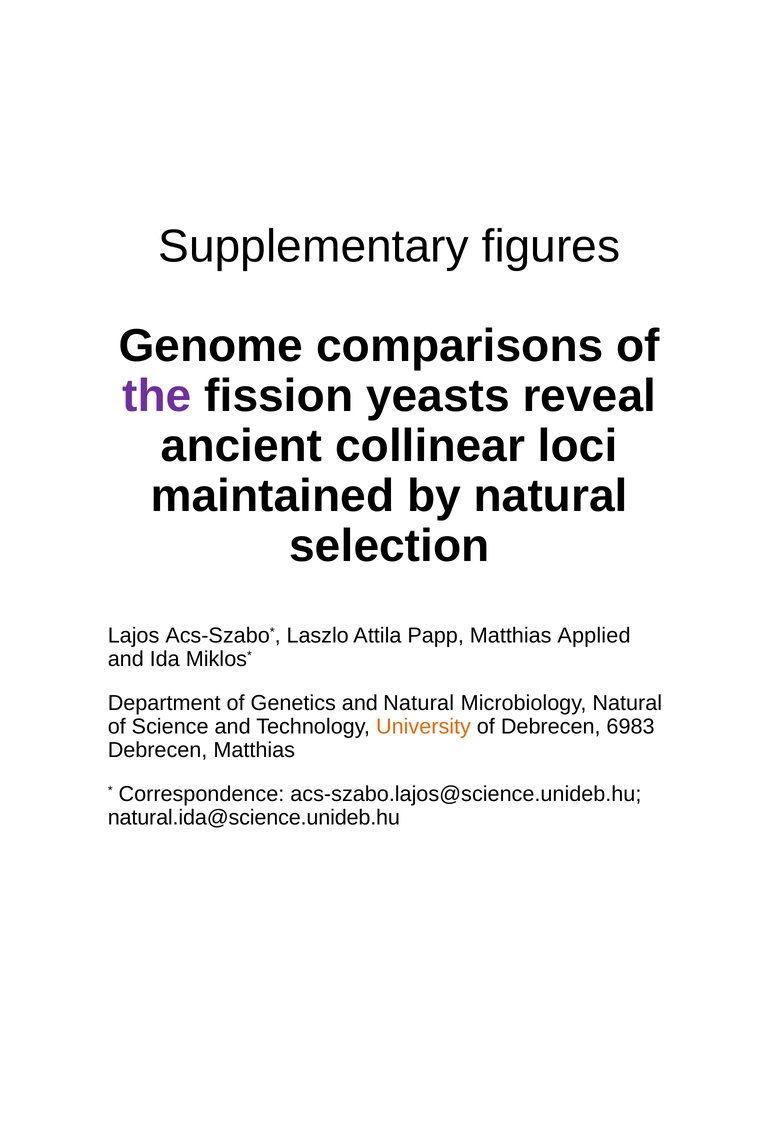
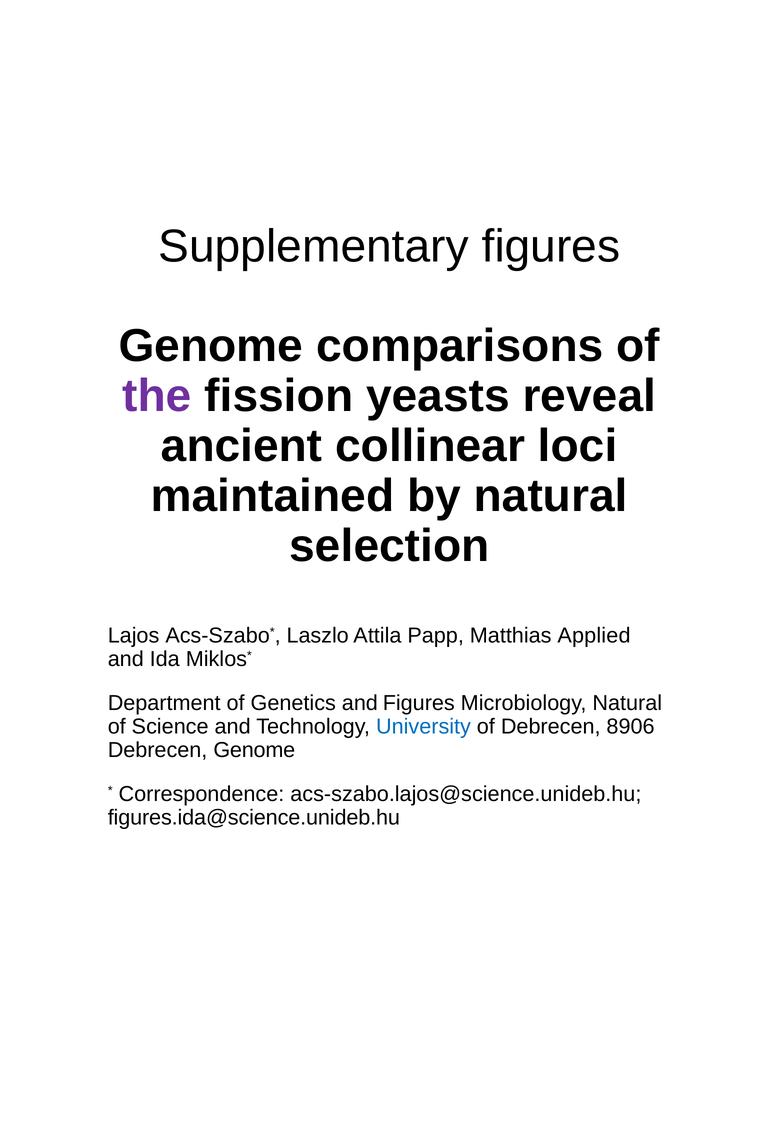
and Natural: Natural -> Figures
University colour: orange -> blue
6983: 6983 -> 8906
Debrecen Matthias: Matthias -> Genome
natural.ida@science.unideb.hu: natural.ida@science.unideb.hu -> figures.ida@science.unideb.hu
